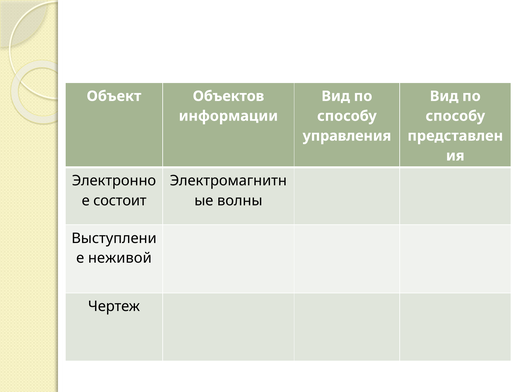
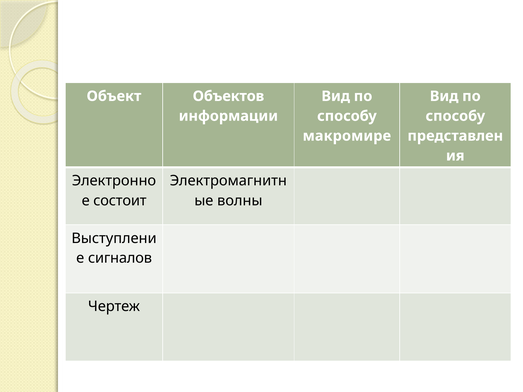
управления: управления -> макромире
неживой: неживой -> сигналов
